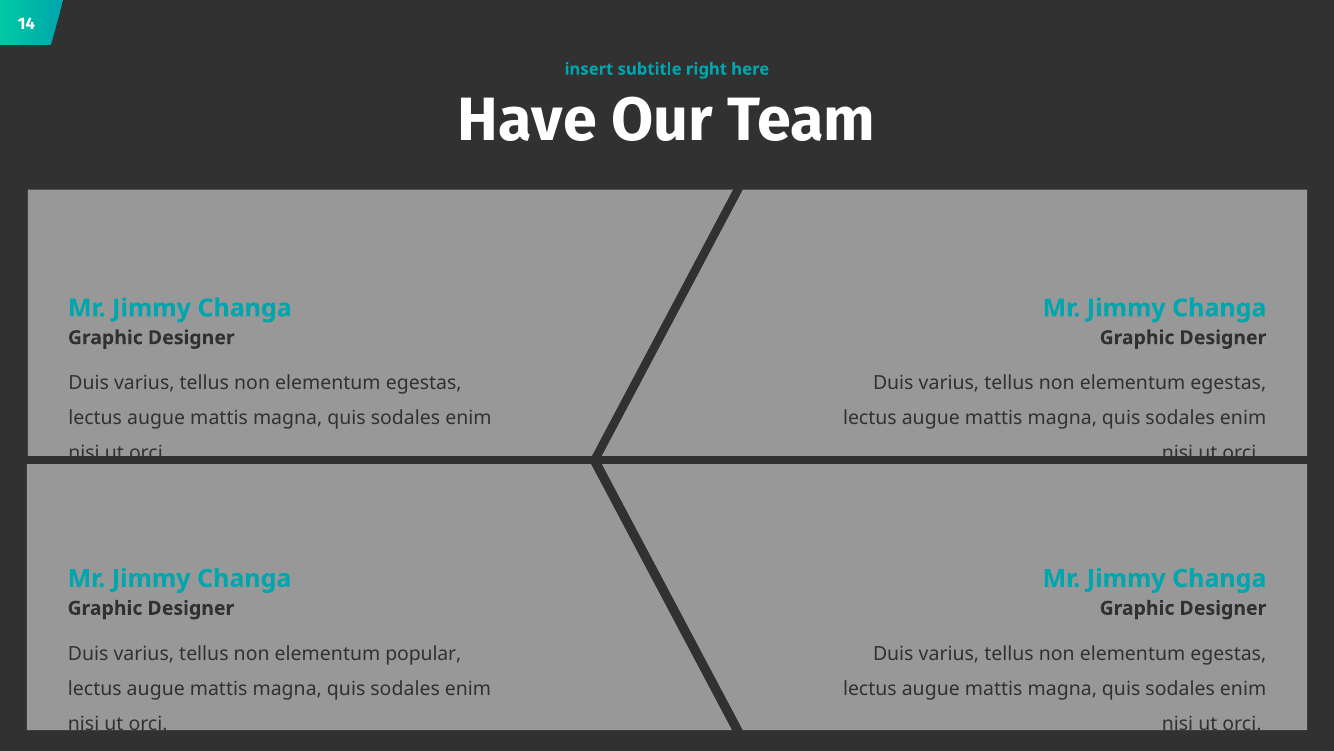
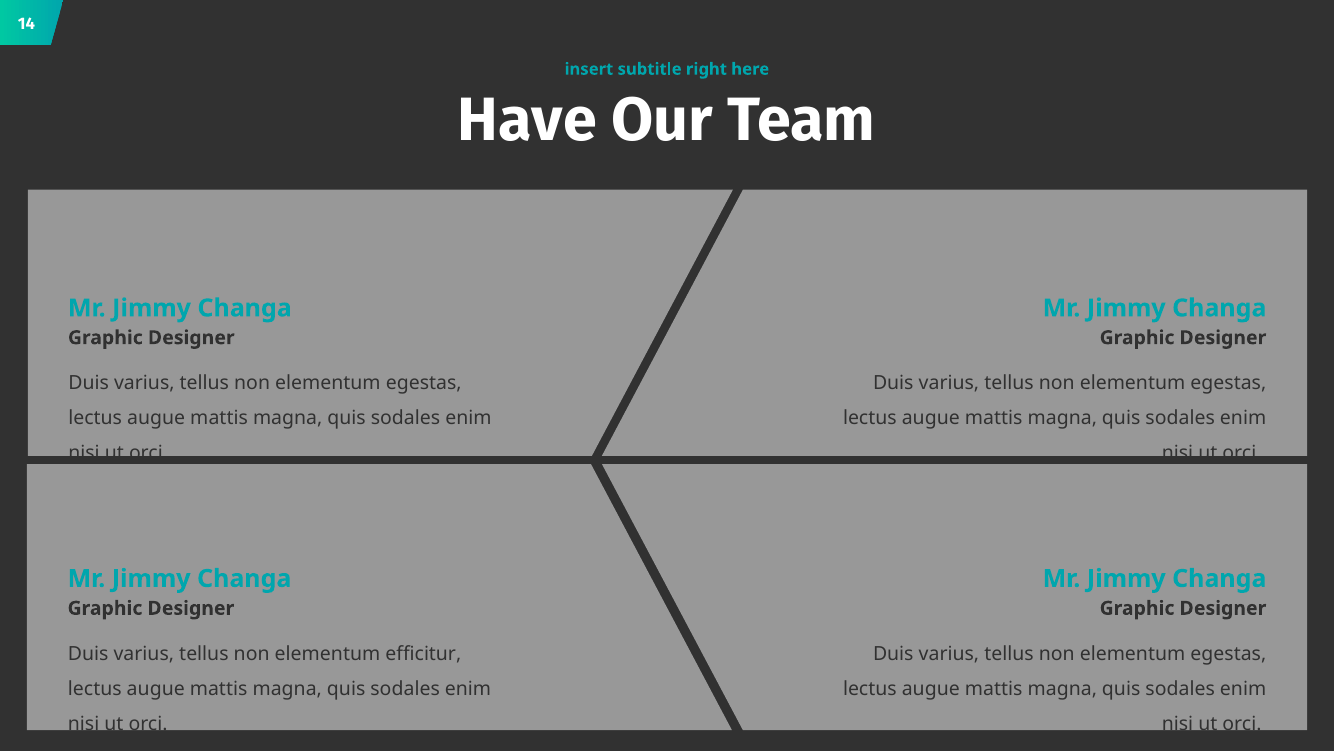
popular: popular -> efficitur
